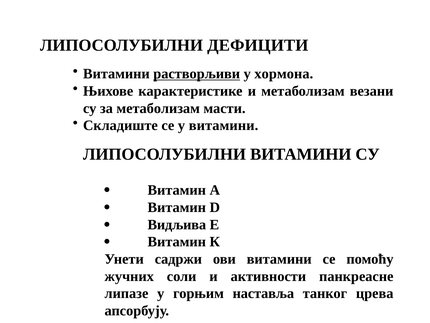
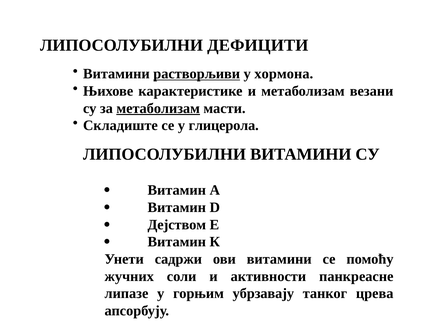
метаболизам at (158, 108) underline: none -> present
у витамини: витамини -> глицерола
Видљива: Видљива -> Дејством
наставља: наставља -> убрзавају
